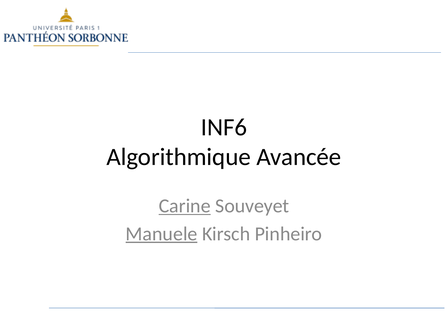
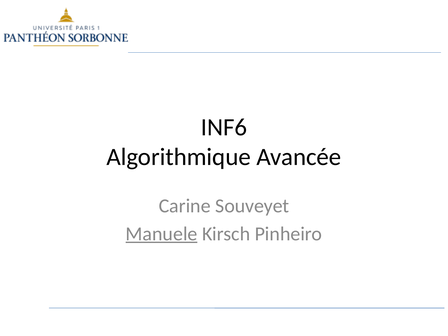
Carine underline: present -> none
